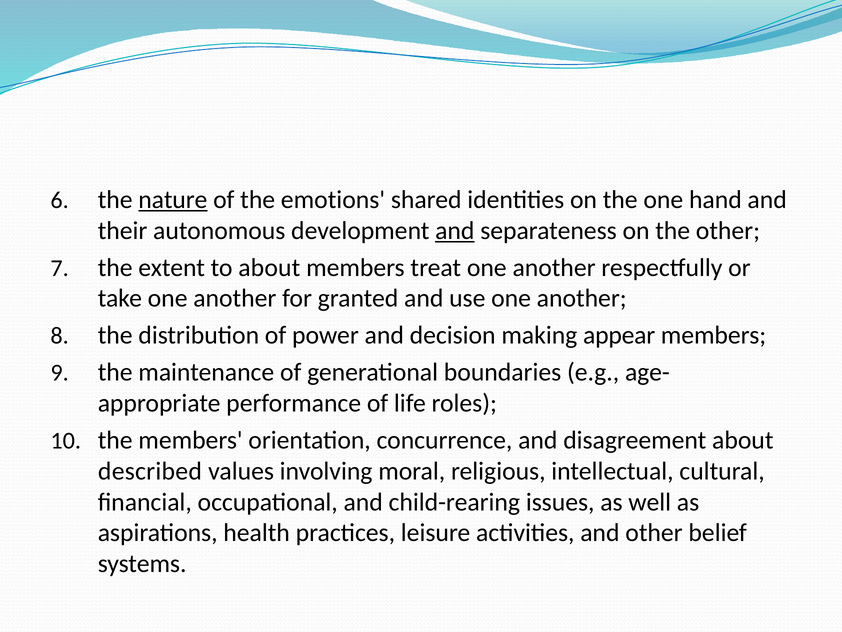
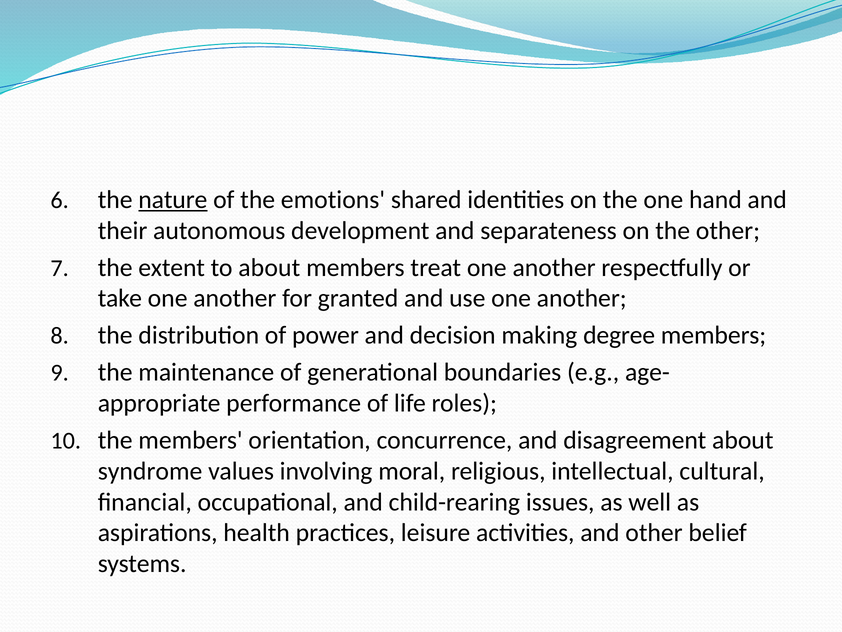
and at (455, 230) underline: present -> none
appear: appear -> degree
described: described -> syndrome
